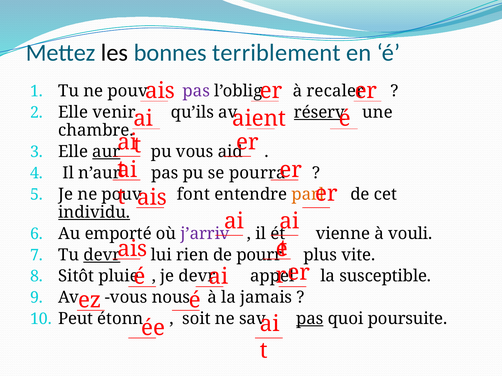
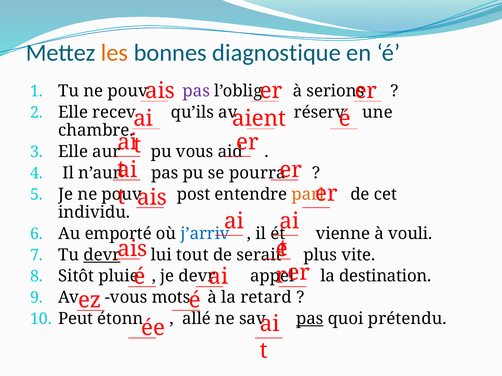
les colour: black -> orange
terriblement: terriblement -> diagnostique
recaler: recaler -> serions
venir: venir -> recev
réserv underline: present -> none
aur underline: present -> none
font: font -> post
individu underline: present -> none
j’arriv colour: purple -> blue
rien: rien -> tout
pourr: pourr -> serait
susceptible: susceptible -> destination
nous: nous -> mots
jamais: jamais -> retard
soit: soit -> allé
poursuite: poursuite -> prétendu
